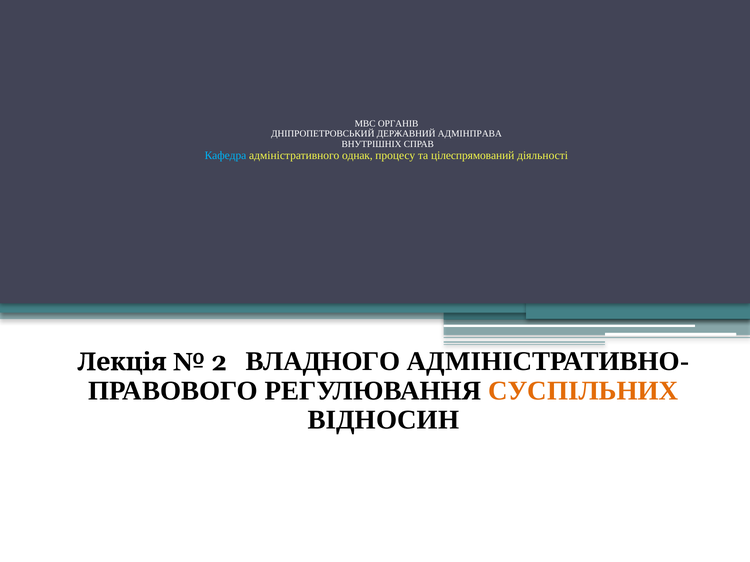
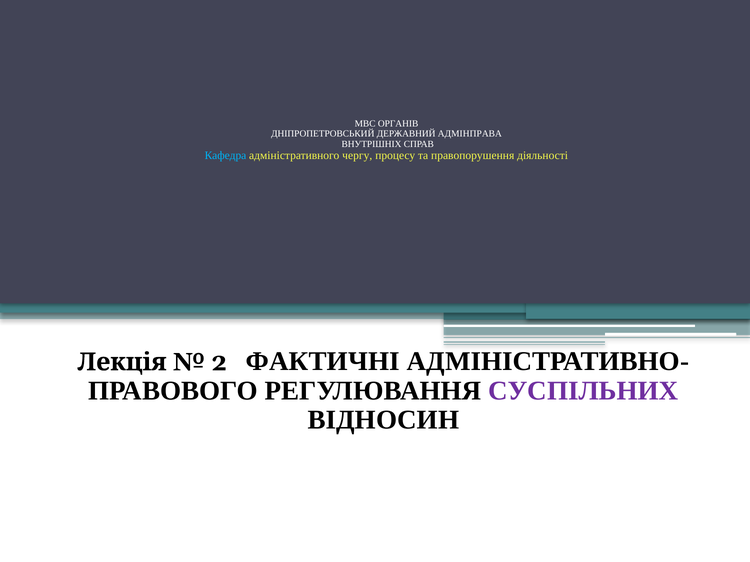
однак: однак -> чергу
цілеспрямований: цілеспрямований -> правопорушення
ВЛАДНОГО: ВЛАДНОГО -> ФАКТИЧНІ
СУСПІЛЬНИХ colour: orange -> purple
